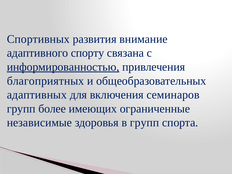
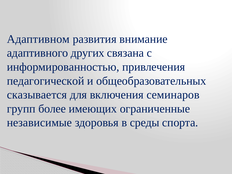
Спортивных: Спортивных -> Адаптивном
спорту: спорту -> других
информированностью underline: present -> none
благоприятных: благоприятных -> педагогической
адаптивных: адаптивных -> сказывается
в групп: групп -> среды
